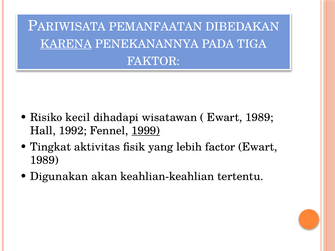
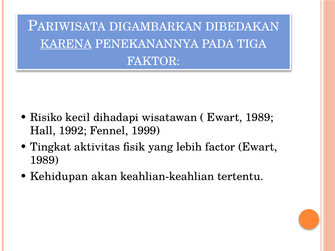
PEMANFAATAN: PEMANFAATAN -> DIGAMBARKAN
1999 underline: present -> none
Digunakan: Digunakan -> Kehidupan
